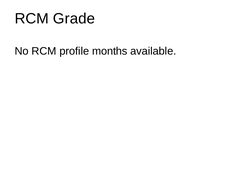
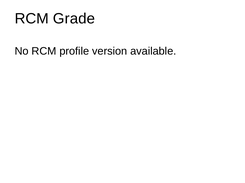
months: months -> version
